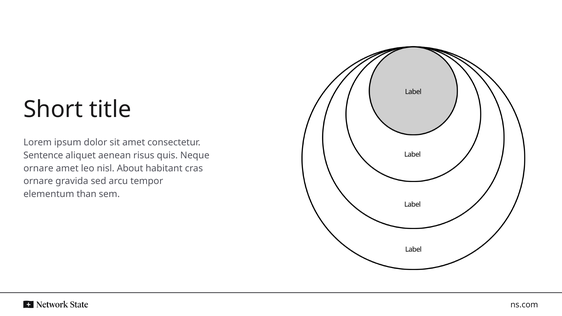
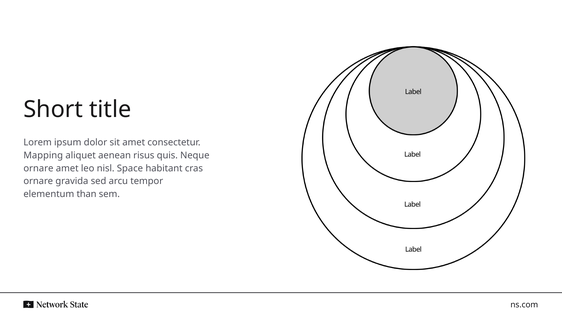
Sentence: Sentence -> Mapping
About: About -> Space
